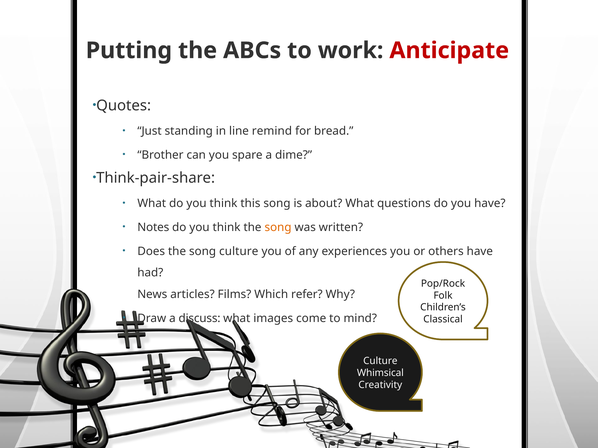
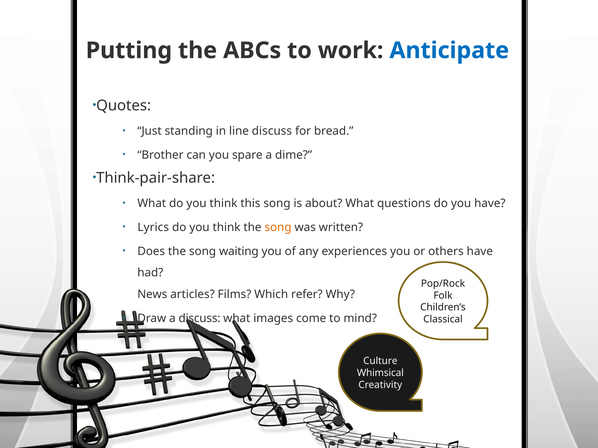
Anticipate colour: red -> blue
line remind: remind -> discuss
Notes: Notes -> Lyrics
song culture: culture -> waiting
